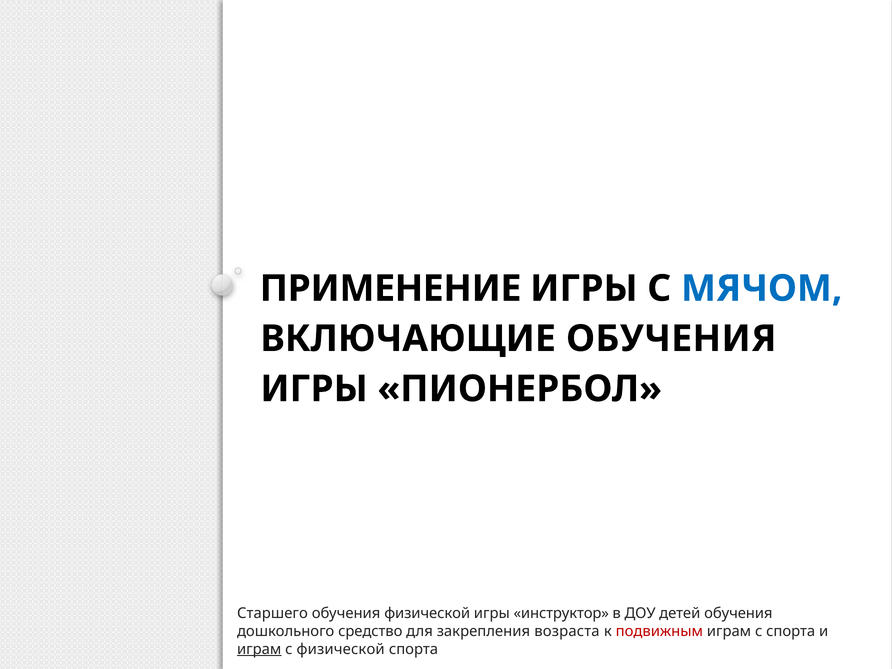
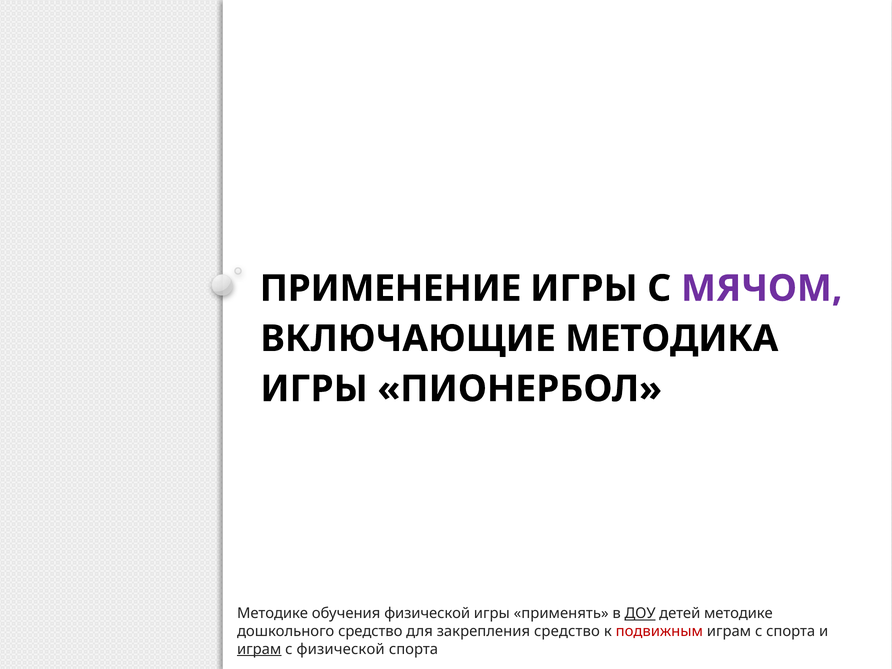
МЯЧОМ colour: blue -> purple
ВКЛЮЧАЮЩИЕ ОБУЧЕНИЯ: ОБУЧЕНИЯ -> МЕТОДИКА
Старшего at (272, 614): Старшего -> Методике
инструктор: инструктор -> применять
ДОУ underline: none -> present
детей обучения: обучения -> методике
закрепления возраста: возраста -> средство
